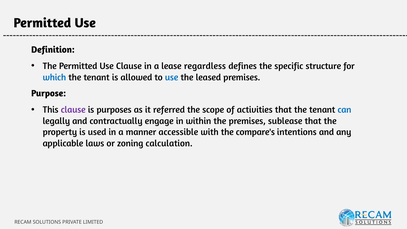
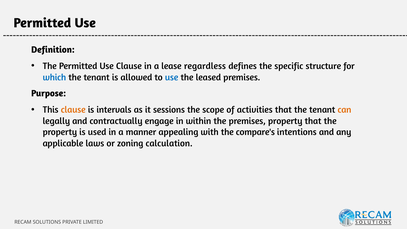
clause at (73, 110) colour: purple -> orange
purposes: purposes -> intervals
referred: referred -> sessions
can colour: blue -> orange
premises sublease: sublease -> property
accessible: accessible -> appealing
